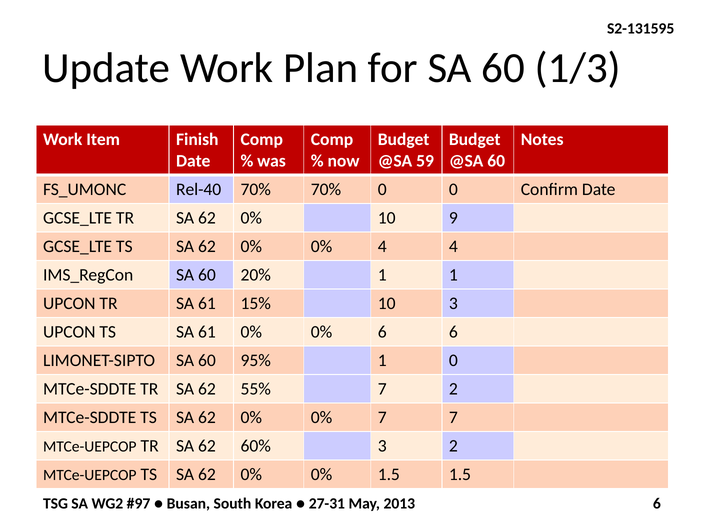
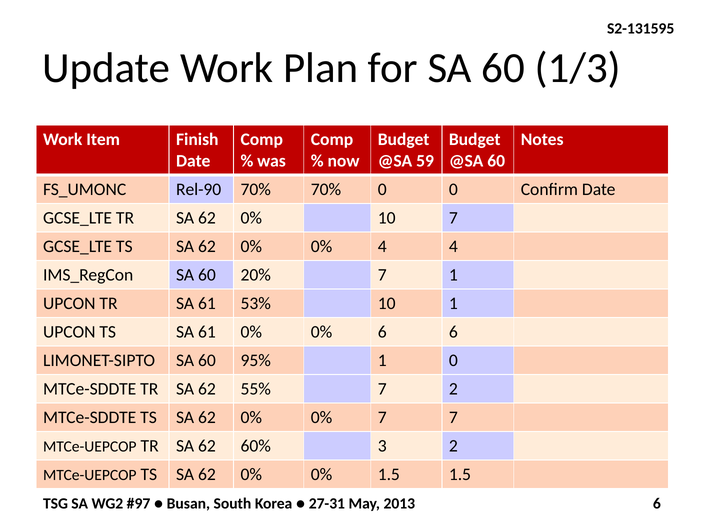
Rel-40: Rel-40 -> Rel-90
10 9: 9 -> 7
20% 1: 1 -> 7
15%: 15% -> 53%
10 3: 3 -> 1
